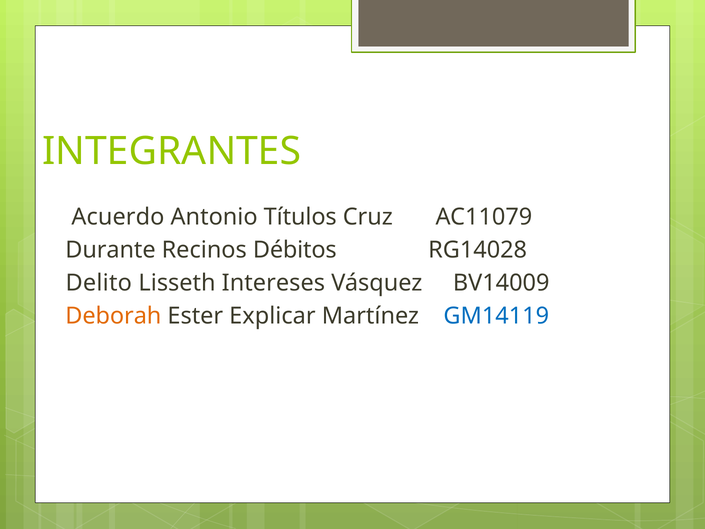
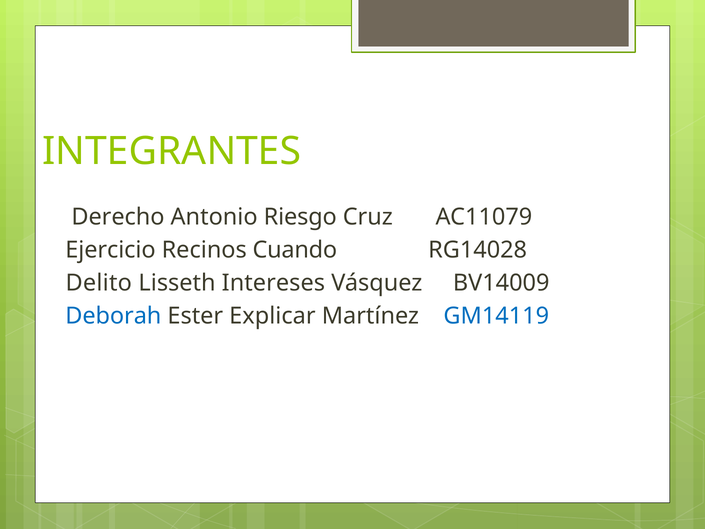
Acuerdo: Acuerdo -> Derecho
Títulos: Títulos -> Riesgo
Durante: Durante -> Ejercicio
Débitos: Débitos -> Cuando
Deborah colour: orange -> blue
